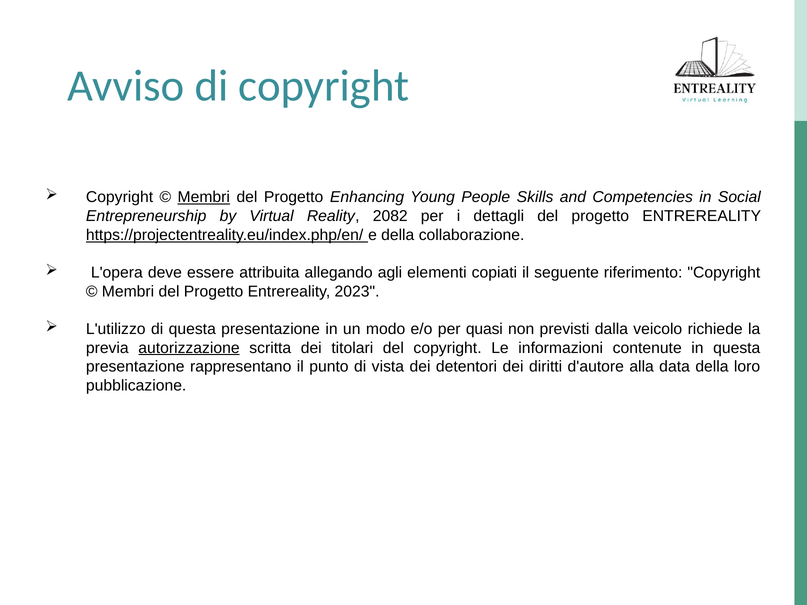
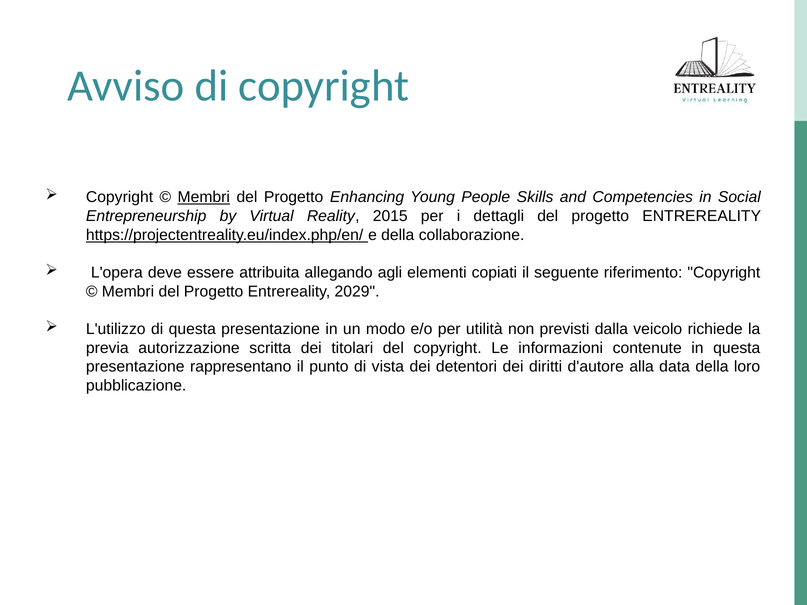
2082: 2082 -> 2015
2023: 2023 -> 2029
quasi: quasi -> utilità
autorizzazione underline: present -> none
